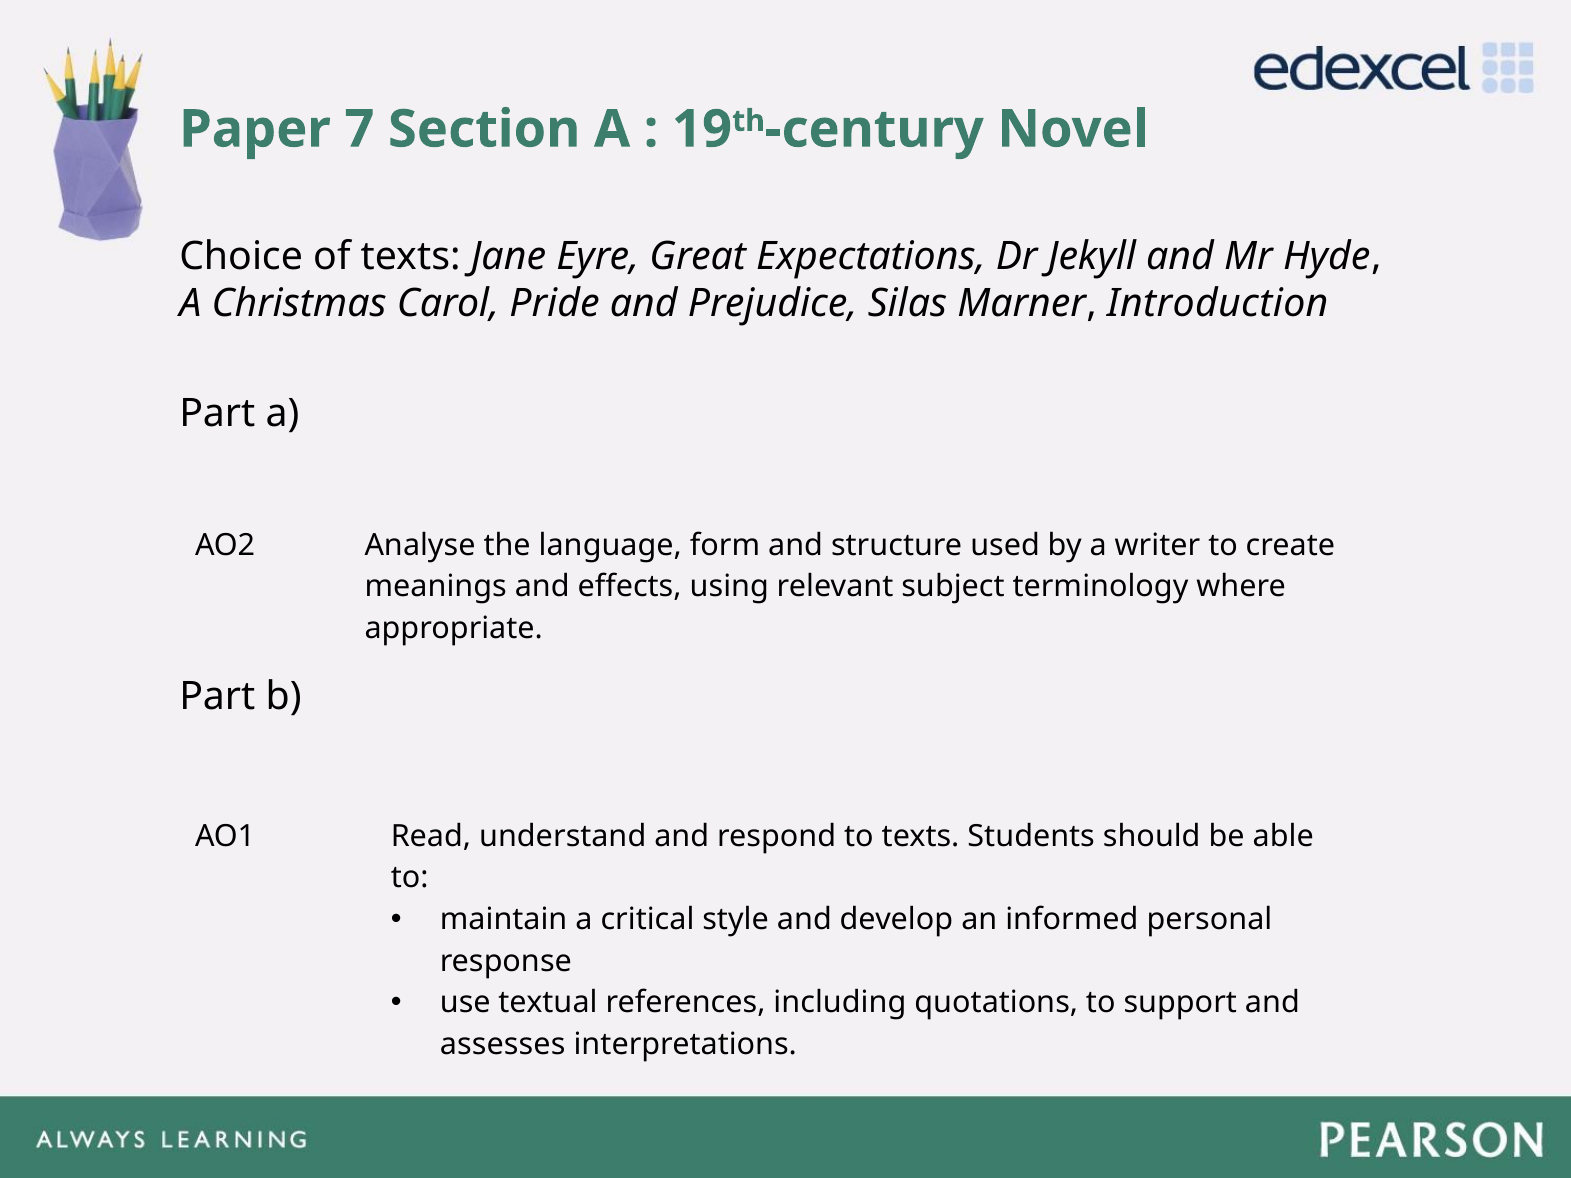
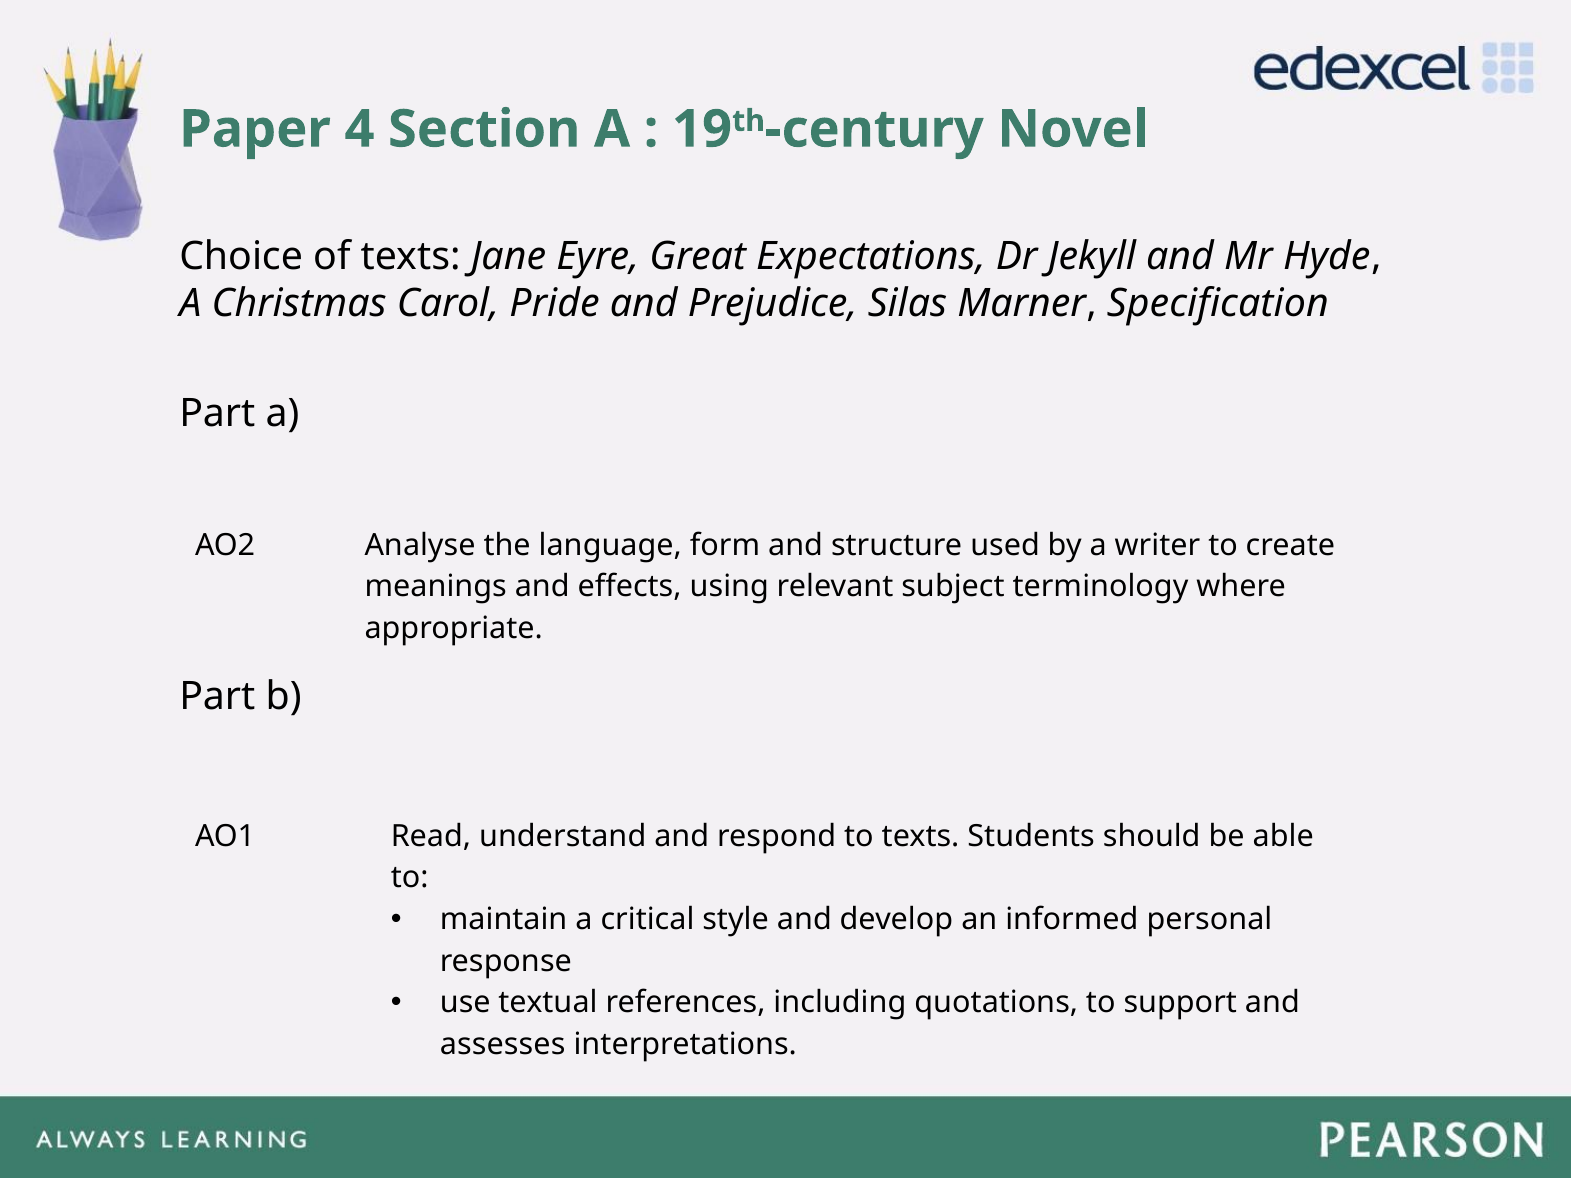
7: 7 -> 4
Introduction: Introduction -> Specification
